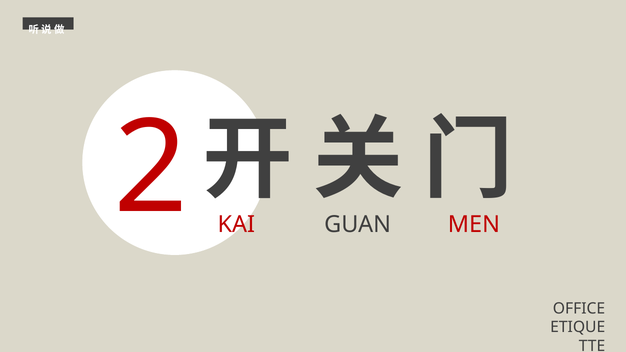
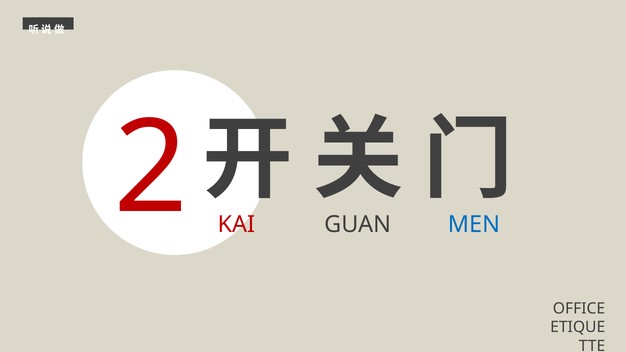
MEN colour: red -> blue
